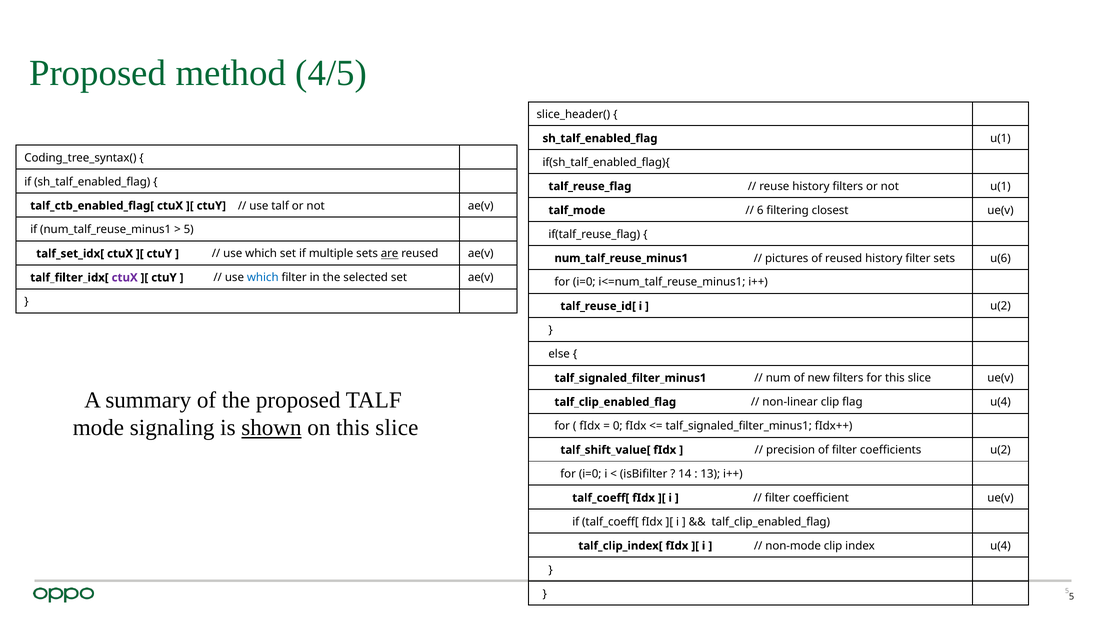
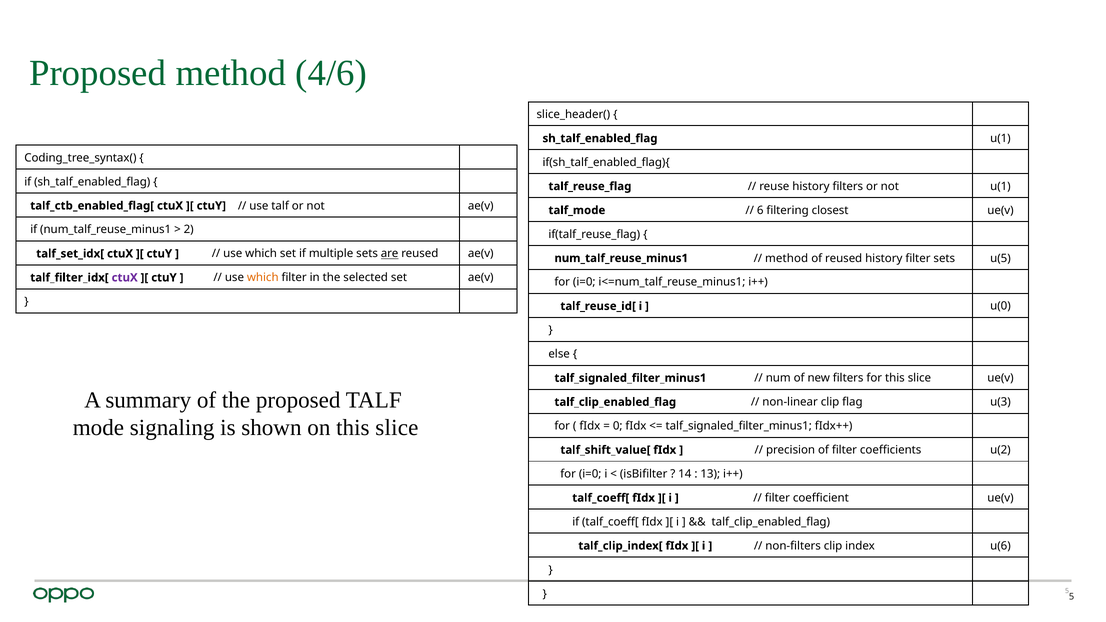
4/5: 4/5 -> 4/6
5 at (189, 230): 5 -> 2
pictures at (787, 258): pictures -> method
u(6: u(6 -> u(5
which at (263, 278) colour: blue -> orange
u(2 at (1000, 306): u(2 -> u(0
flag u(4: u(4 -> u(3
shown underline: present -> none
non-mode: non-mode -> non-filters
index u(4: u(4 -> u(6
